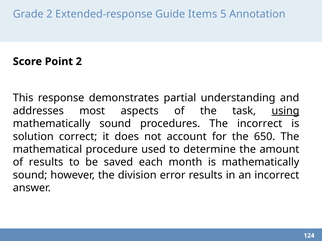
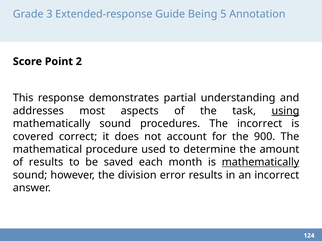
Grade 2: 2 -> 3
Items: Items -> Being
solution: solution -> covered
650: 650 -> 900
mathematically at (261, 163) underline: none -> present
